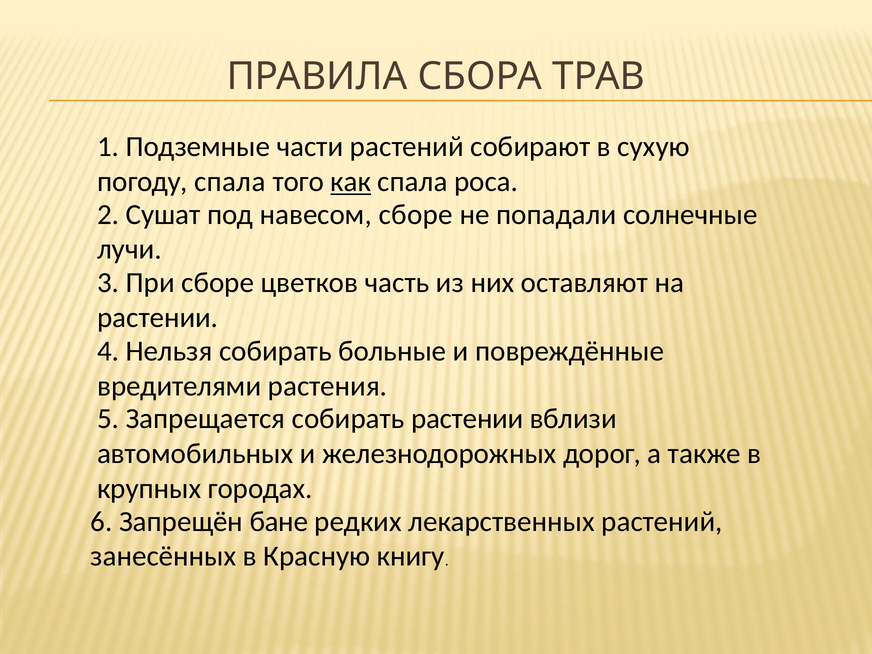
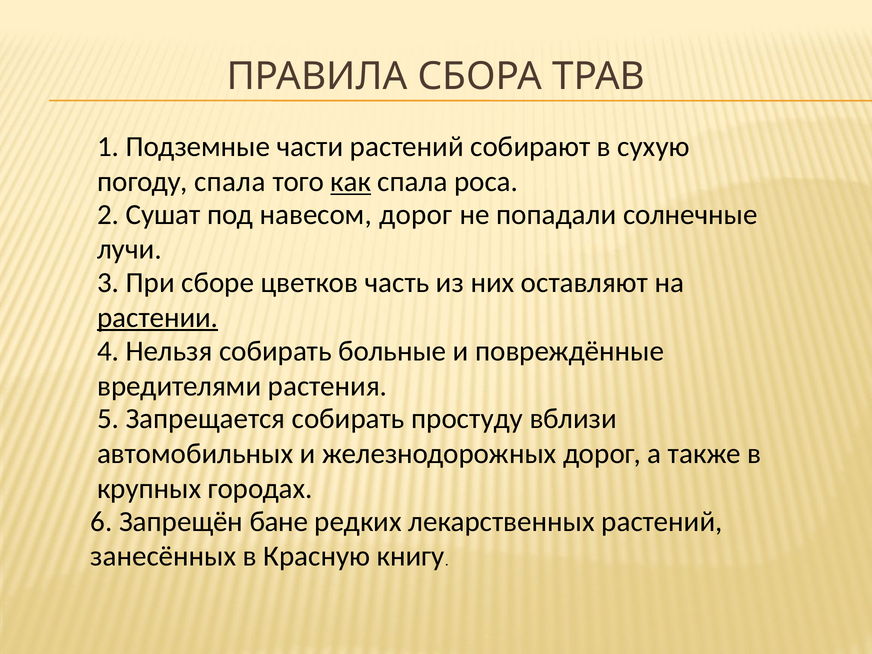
навесом сборе: сборе -> дорог
растении at (158, 318) underline: none -> present
собирать растении: растении -> простуду
